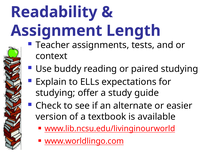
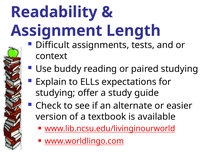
Teacher: Teacher -> Difficult
